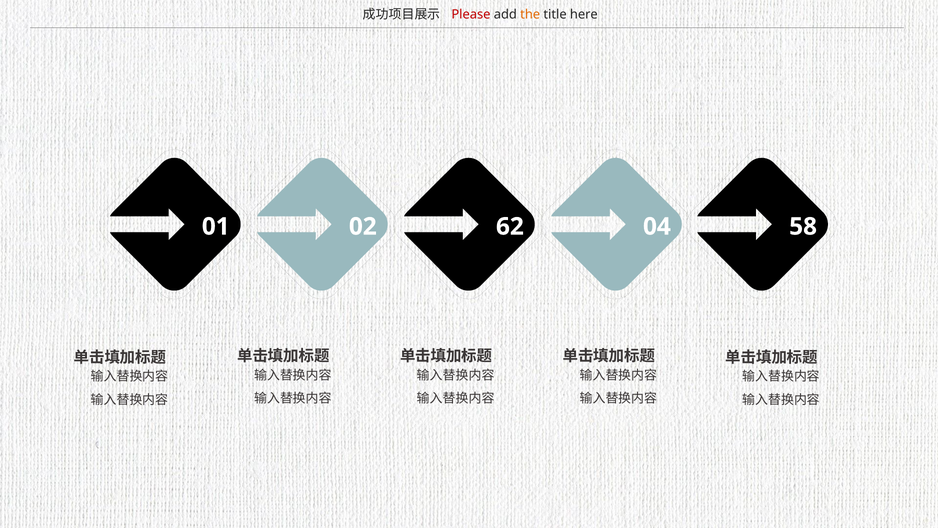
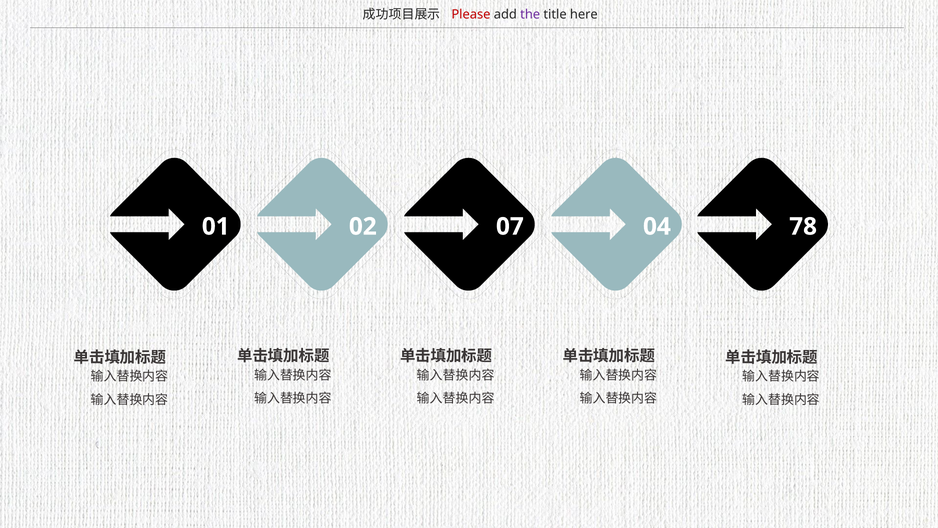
the colour: orange -> purple
62: 62 -> 07
58: 58 -> 78
